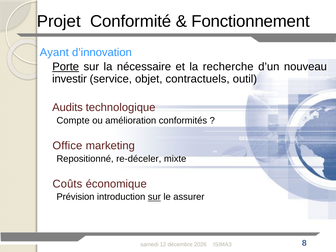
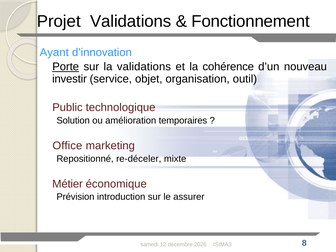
Projet Conformité: Conformité -> Validations
la nécessaire: nécessaire -> validations
recherche: recherche -> cohérence
contractuels: contractuels -> organisation
Audits: Audits -> Public
Compte: Compte -> Solution
conformités: conformités -> temporaires
Coûts: Coûts -> Métier
sur at (154, 197) underline: present -> none
